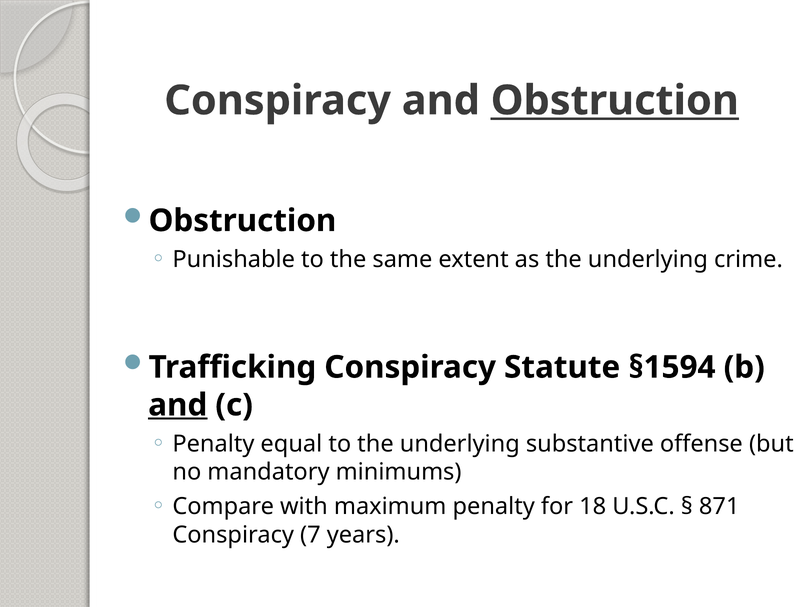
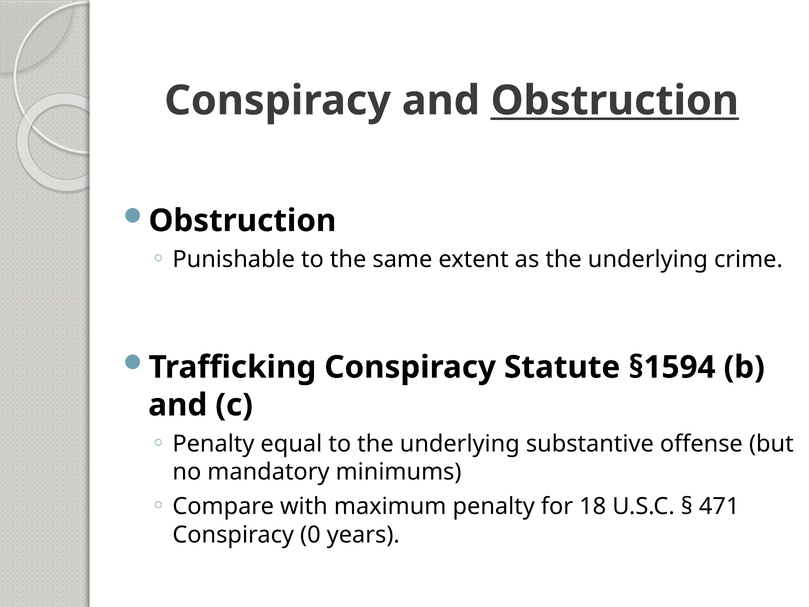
and at (178, 405) underline: present -> none
871: 871 -> 471
7: 7 -> 0
